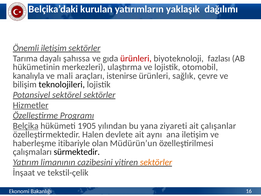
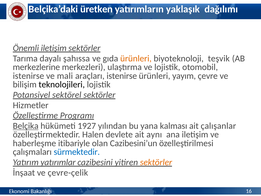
kurulan: kurulan -> üretken
ürünleri at (136, 58) colour: red -> orange
fazlası: fazlası -> teşvik
hükümetinin: hükümetinin -> merkezlerine
kanalıyla at (29, 76): kanalıyla -> istenirse
sağlık: sağlık -> yayım
Hizmetler underline: present -> none
1905: 1905 -> 1927
ziyareti: ziyareti -> kalması
Müdürün’un: Müdürün’un -> Cazibesini’un
sürmektedir colour: black -> blue
limanının: limanının -> yatırımlar
tekstil-çelik: tekstil-çelik -> çevre-çelik
